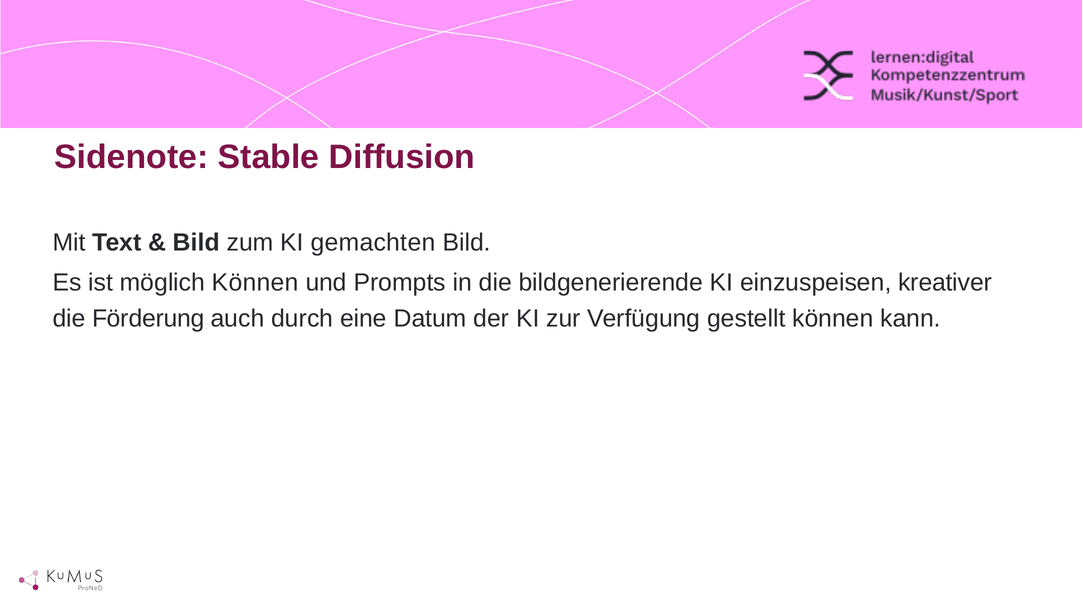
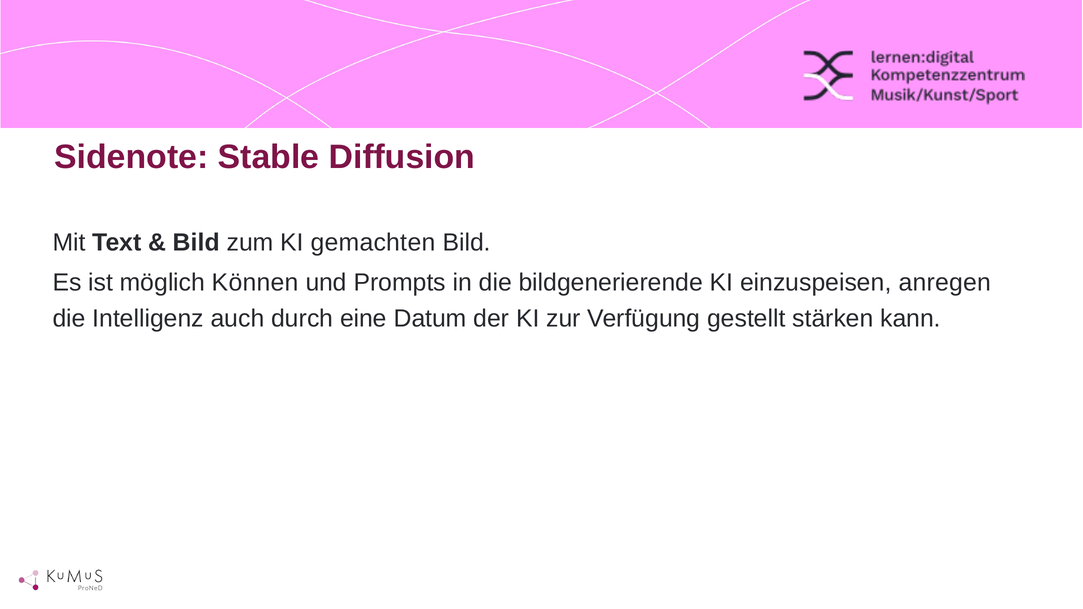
kreativer: kreativer -> anregen
Förderung: Förderung -> Intelligenz
gestellt können: können -> stärken
